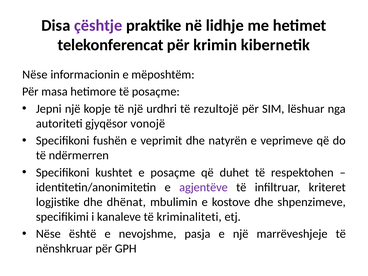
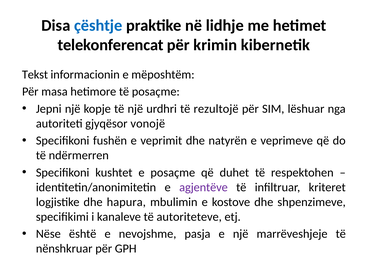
çështje colour: purple -> blue
Nëse at (35, 74): Nëse -> Tekst
dhënat: dhënat -> hapura
kriminaliteti: kriminaliteti -> autoriteteve
